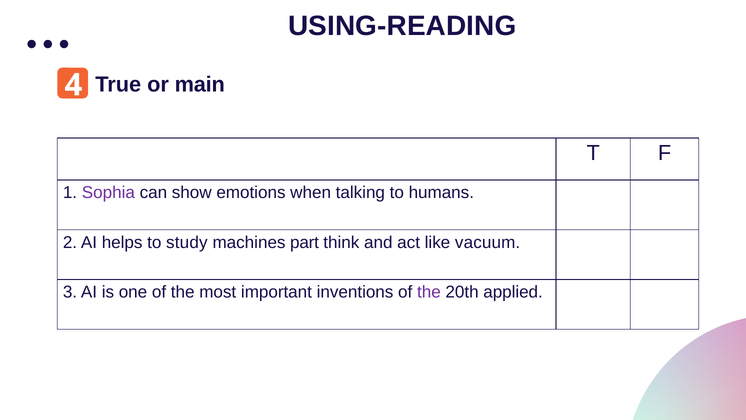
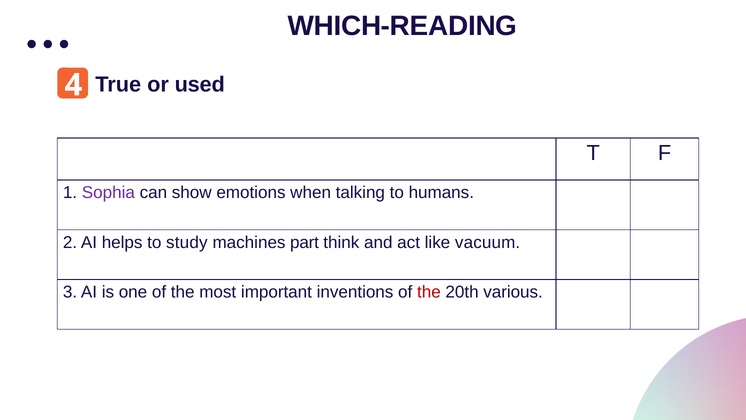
USING-READING: USING-READING -> WHICH-READING
main: main -> used
the at (429, 292) colour: purple -> red
applied: applied -> various
